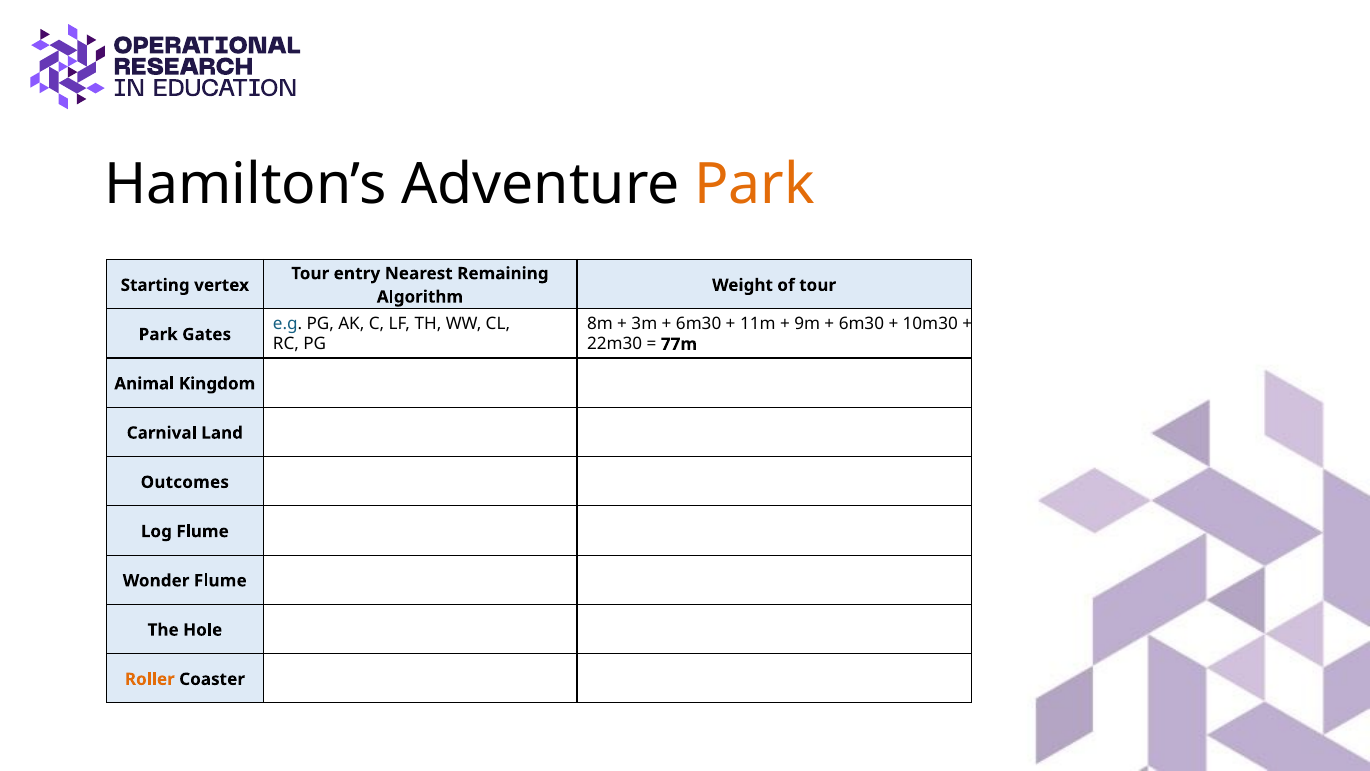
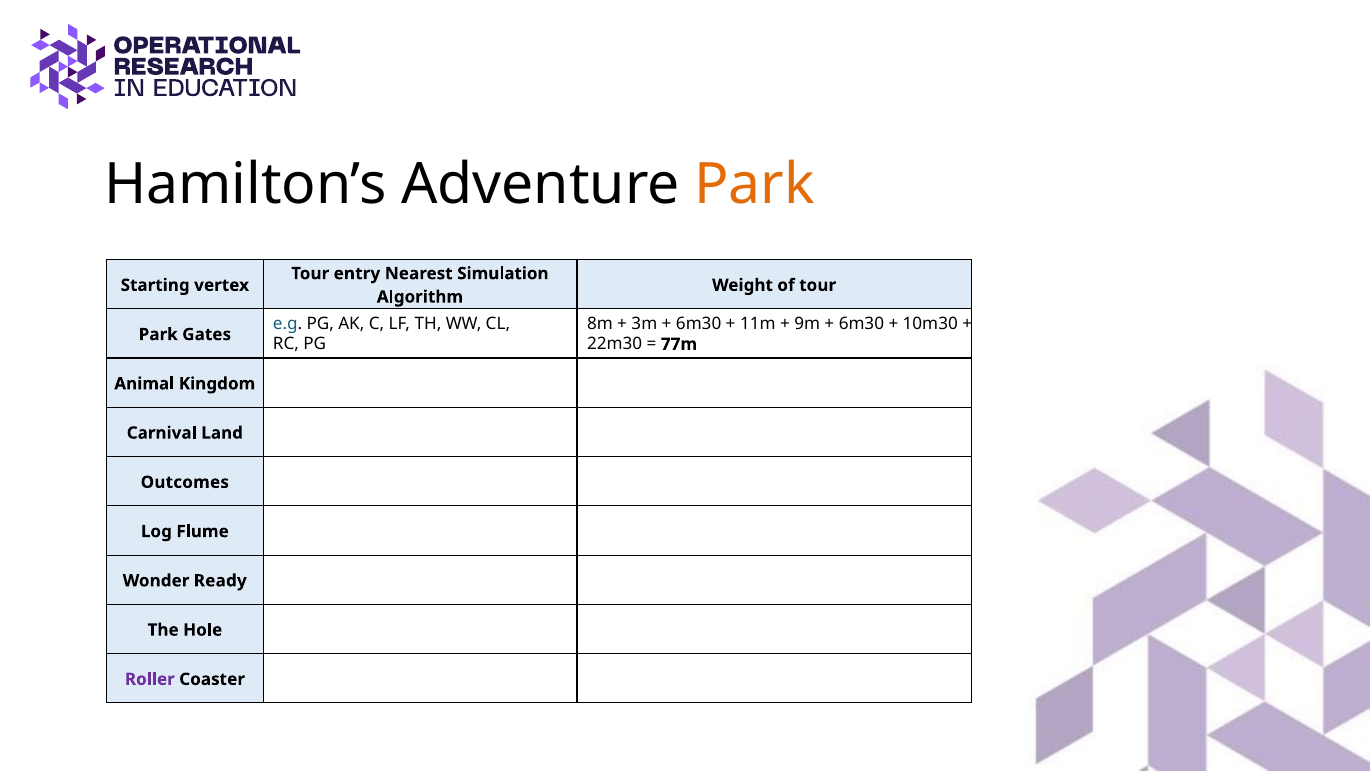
Remaining: Remaining -> Simulation
Wonder Flume: Flume -> Ready
Roller colour: orange -> purple
